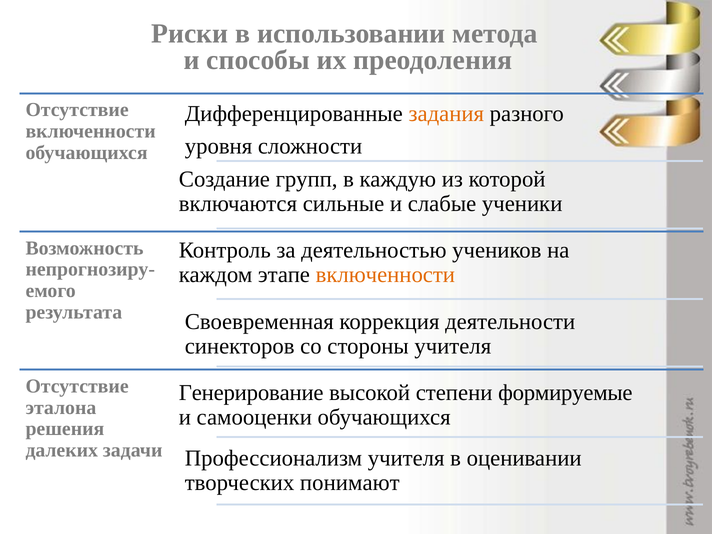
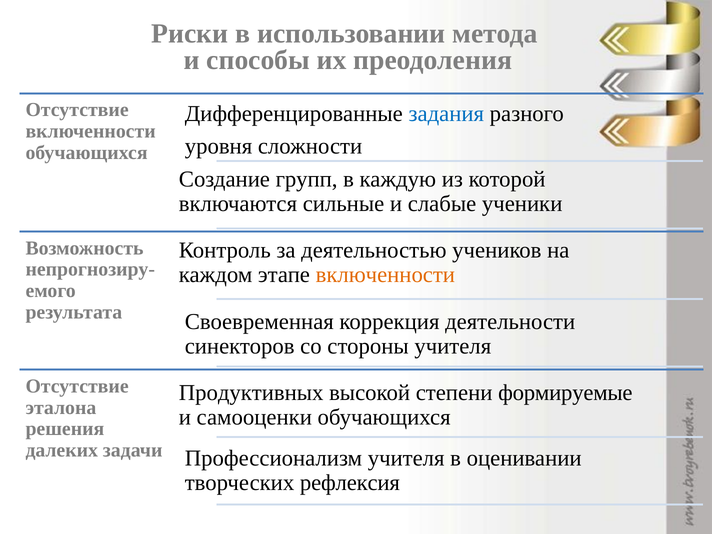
задания colour: orange -> blue
Генерирование: Генерирование -> Продуктивных
понимают: понимают -> рефлексия
